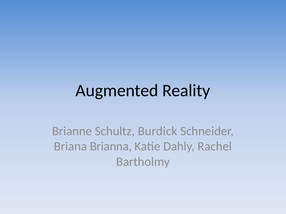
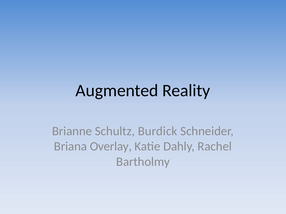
Brianna: Brianna -> Overlay
